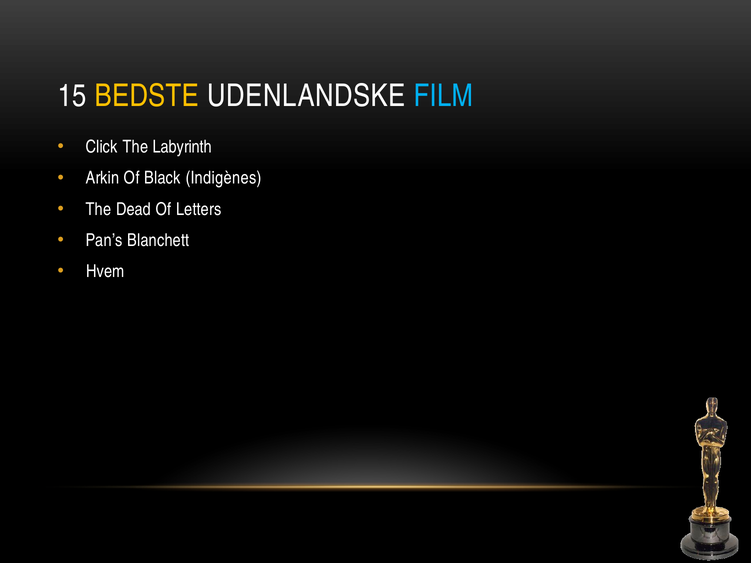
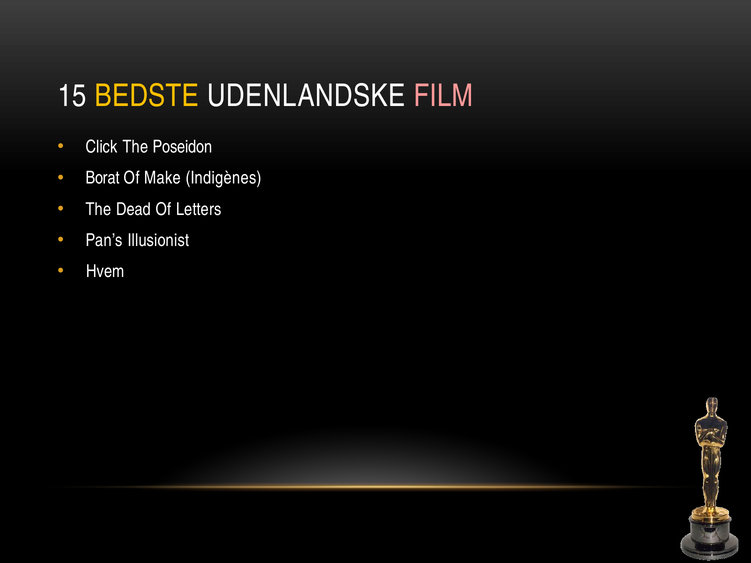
FILM colour: light blue -> pink
Labyrinth: Labyrinth -> Poseidon
Arkin: Arkin -> Borat
Black: Black -> Make
Blanchett: Blanchett -> Illusionist
